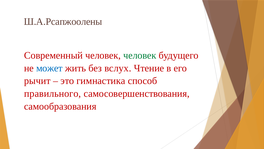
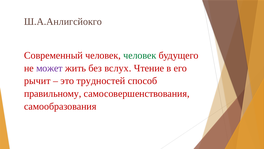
Ш.А.Рсапжоолены: Ш.А.Рсапжоолены -> Ш.А.Анлигсйокго
может colour: blue -> purple
гимнастика: гимнастика -> трудностей
правильного: правильного -> правильному
